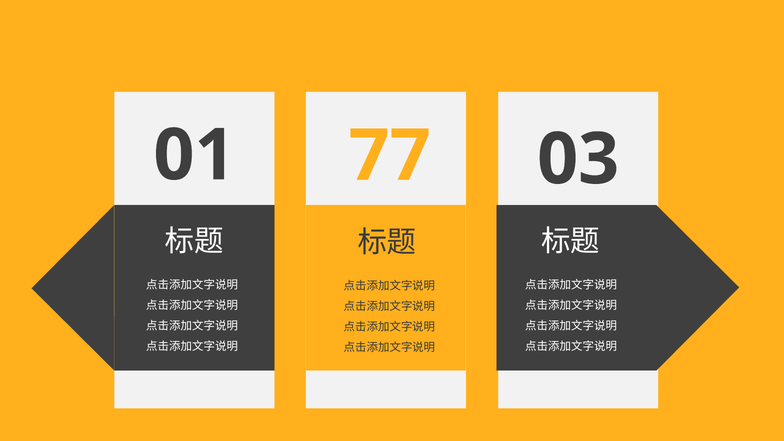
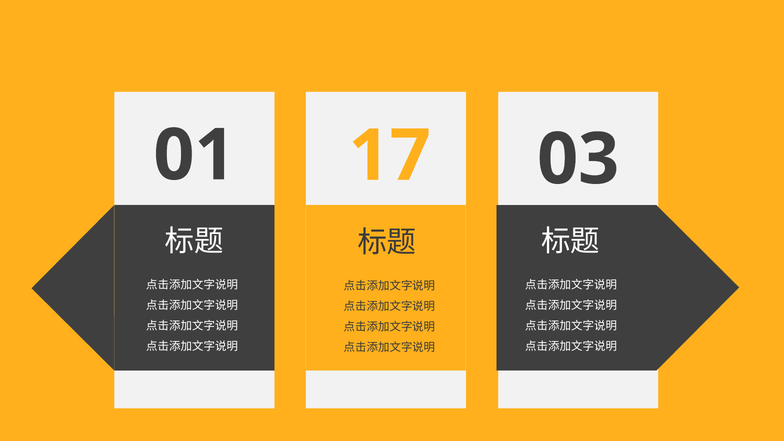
77: 77 -> 17
